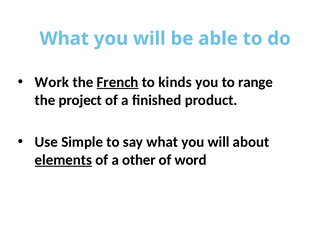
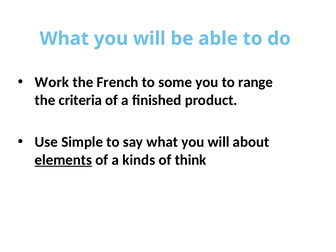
French underline: present -> none
kinds: kinds -> some
project: project -> criteria
other: other -> kinds
word: word -> think
